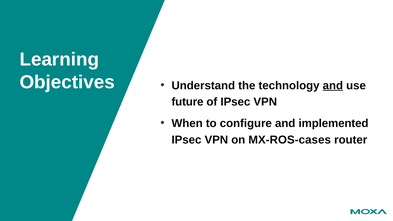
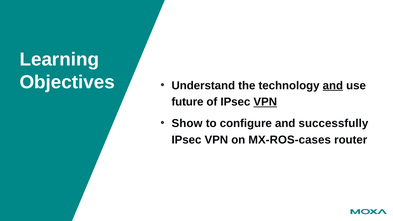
VPN at (265, 102) underline: none -> present
When: When -> Show
implemented: implemented -> successfully
